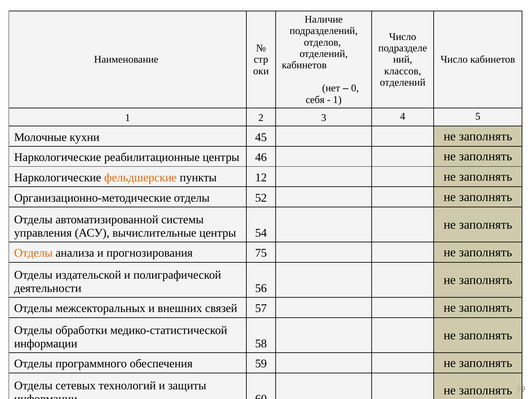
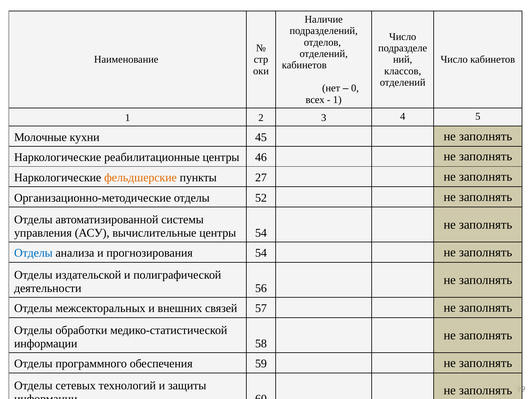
себя: себя -> всех
12: 12 -> 27
Отделы at (33, 253) colour: orange -> blue
прогнозирования 75: 75 -> 54
